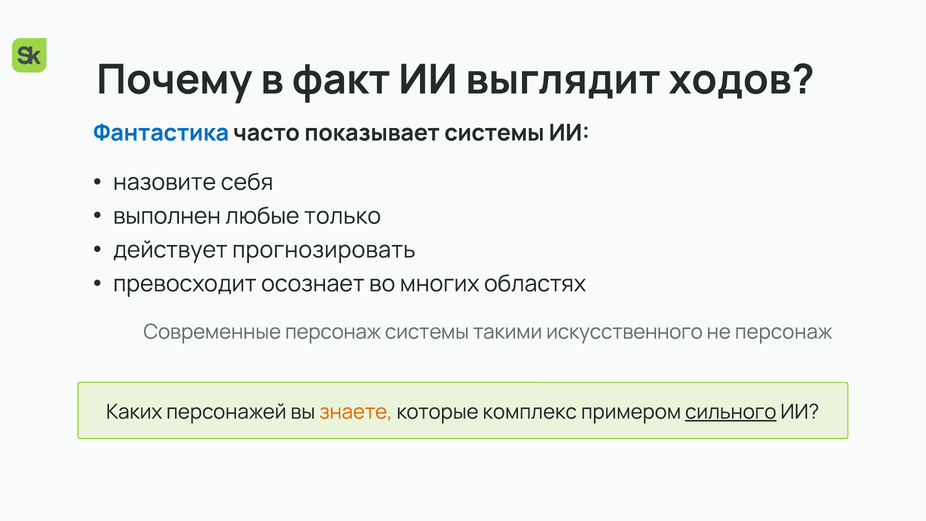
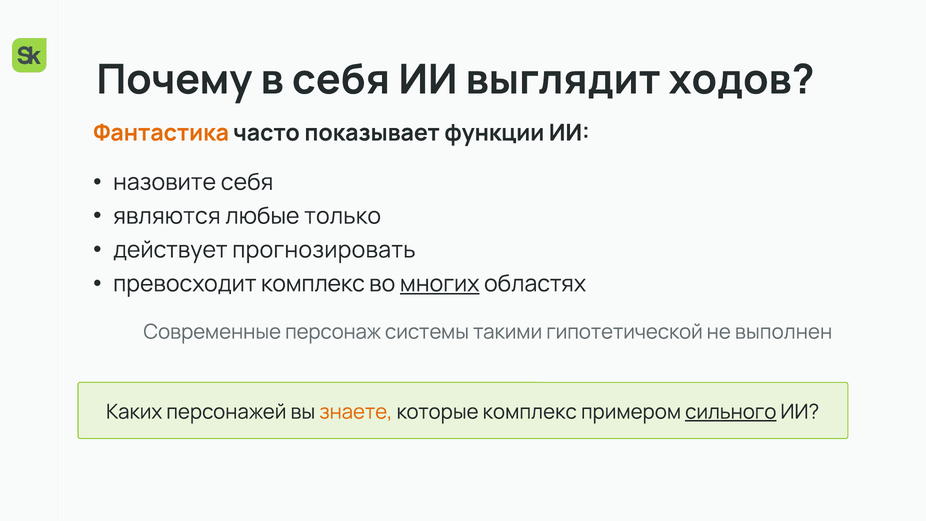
в факт: факт -> себя
Фантастика colour: blue -> orange
показывает системы: системы -> функции
выполнен: выполнен -> являются
превосходит осознает: осознает -> комплекс
многих underline: none -> present
искусственного: искусственного -> гипотетической
не персонаж: персонаж -> выполнен
